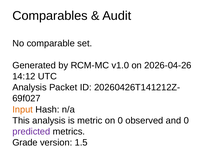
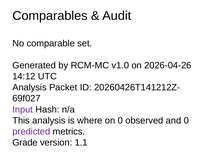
Input colour: orange -> purple
metric: metric -> where
1.5: 1.5 -> 1.1
